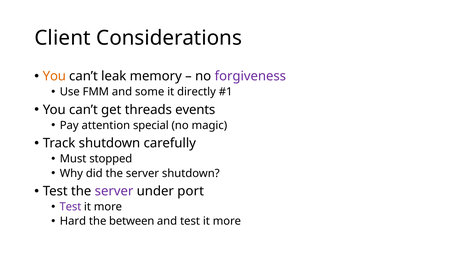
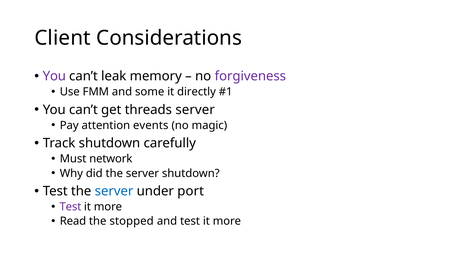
You at (54, 76) colour: orange -> purple
threads events: events -> server
special: special -> events
stopped: stopped -> network
server at (114, 191) colour: purple -> blue
Hard: Hard -> Read
between: between -> stopped
